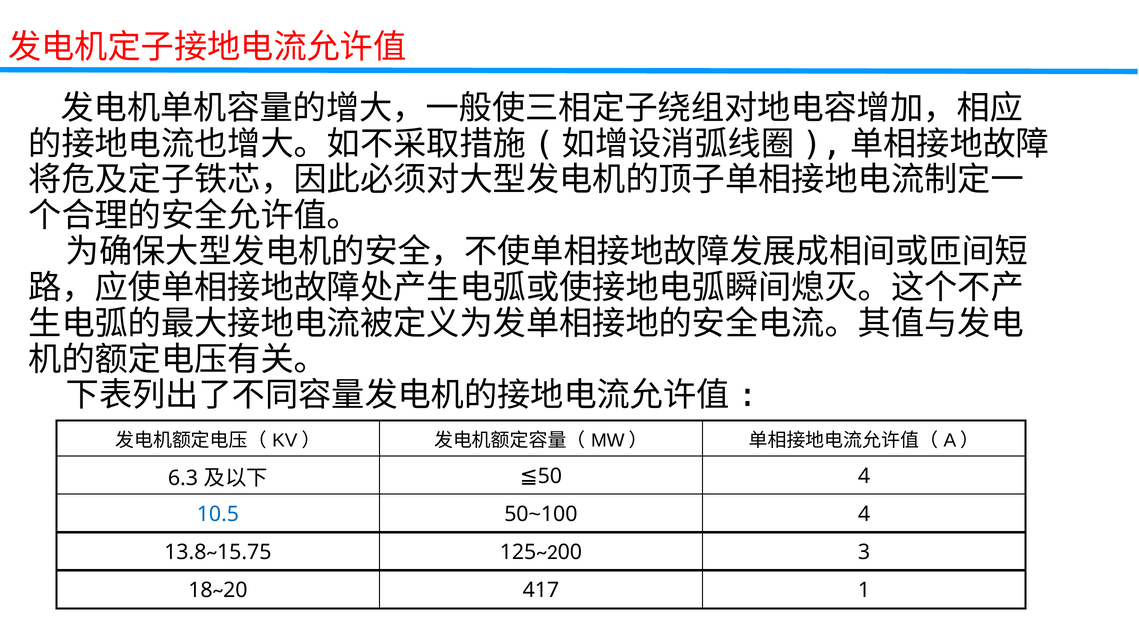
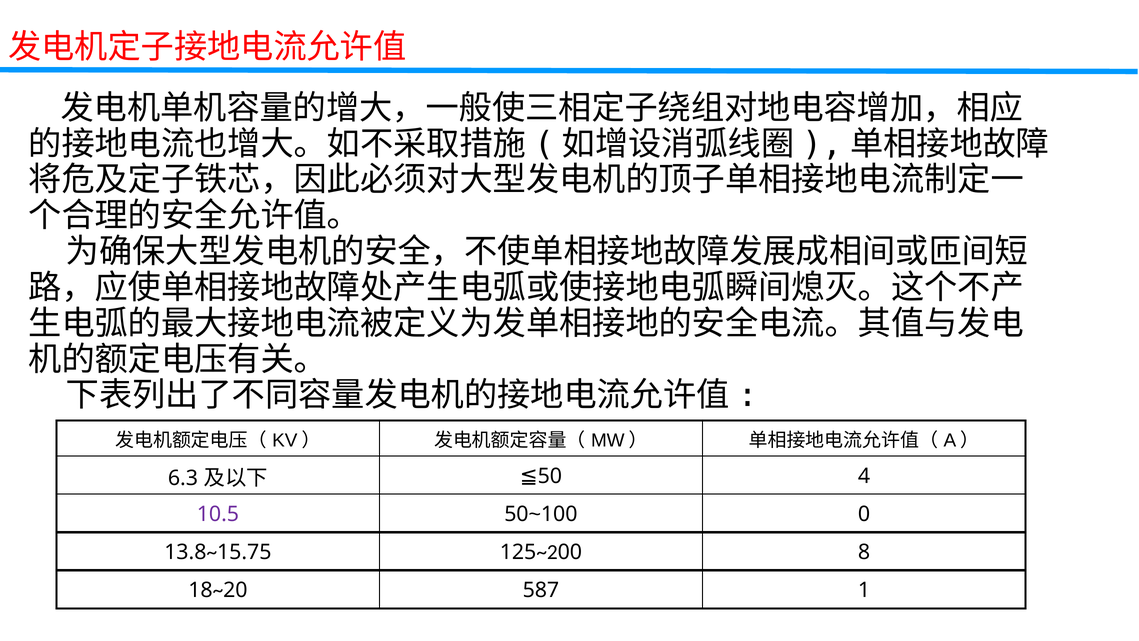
10.5 colour: blue -> purple
4 at (864, 514): 4 -> 0
3: 3 -> 8
417: 417 -> 587
